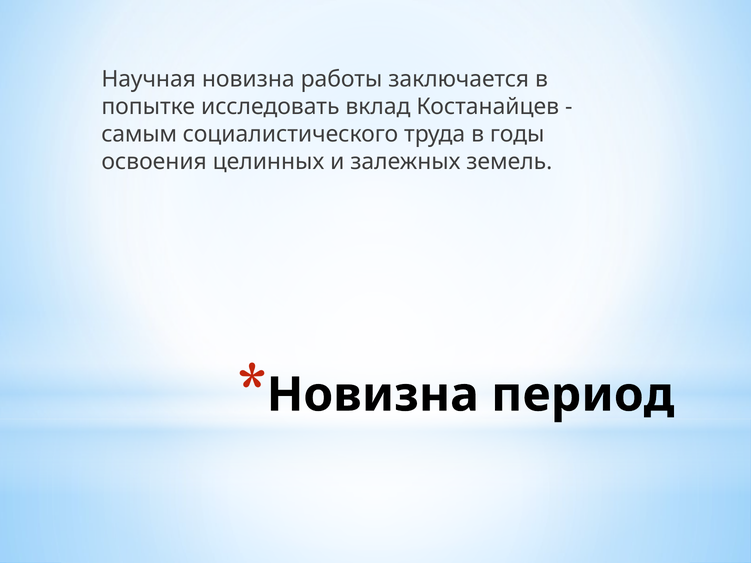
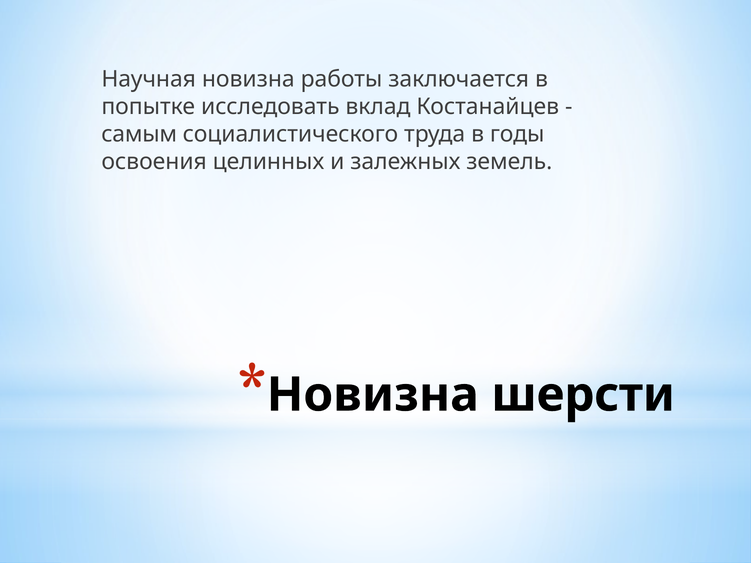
период: период -> шерсти
